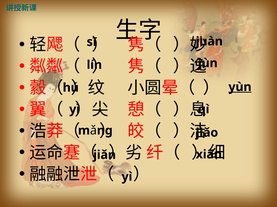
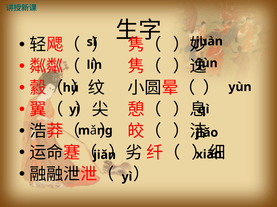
yùn underline: present -> none
